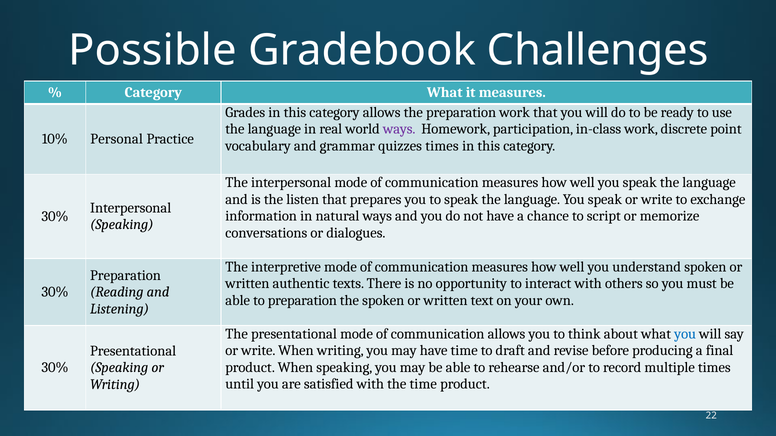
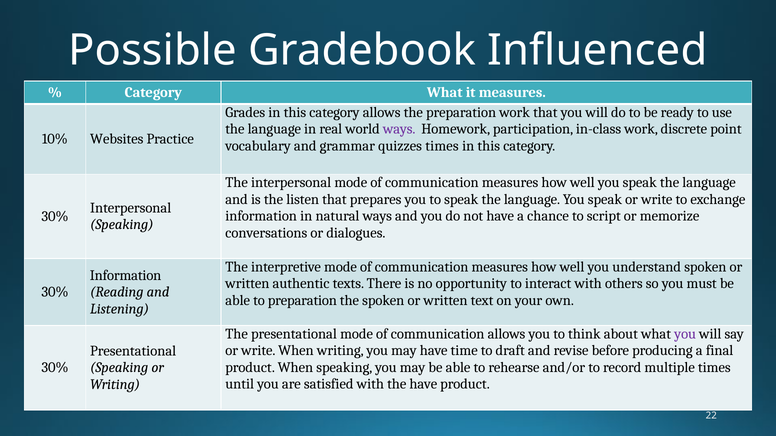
Challenges: Challenges -> Influenced
Personal: Personal -> Websites
Preparation at (126, 276): Preparation -> Information
you at (685, 334) colour: blue -> purple
the time: time -> have
